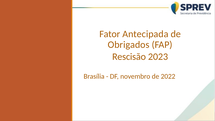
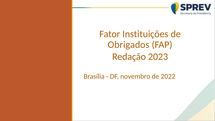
Antecipada: Antecipada -> Instituições
Rescisão: Rescisão -> Redação
